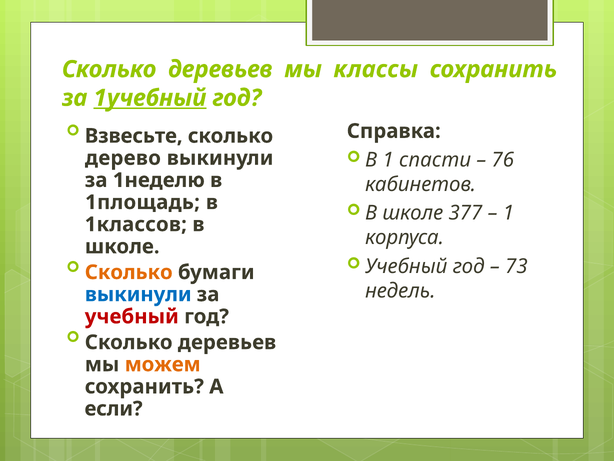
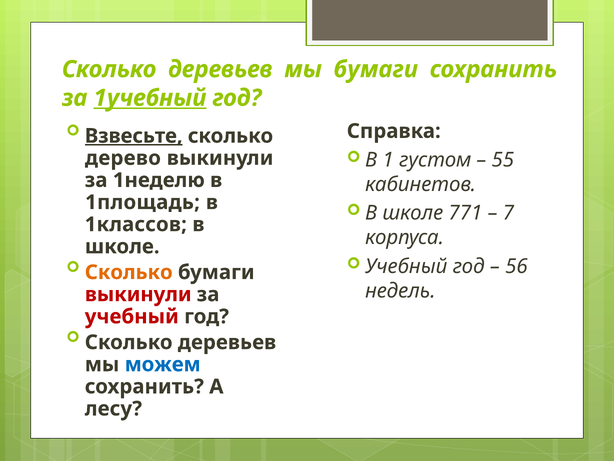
мы классы: классы -> бумаги
Взвесьте underline: none -> present
спасти: спасти -> густом
76: 76 -> 55
377: 377 -> 771
1 at (508, 213): 1 -> 7
73: 73 -> 56
выкинули at (138, 294) colour: blue -> red
можем colour: orange -> blue
если: если -> лесу
